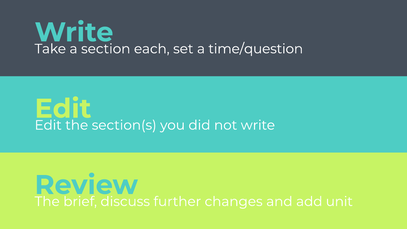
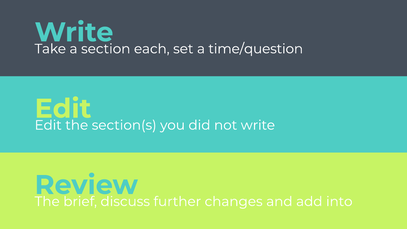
unit: unit -> into
